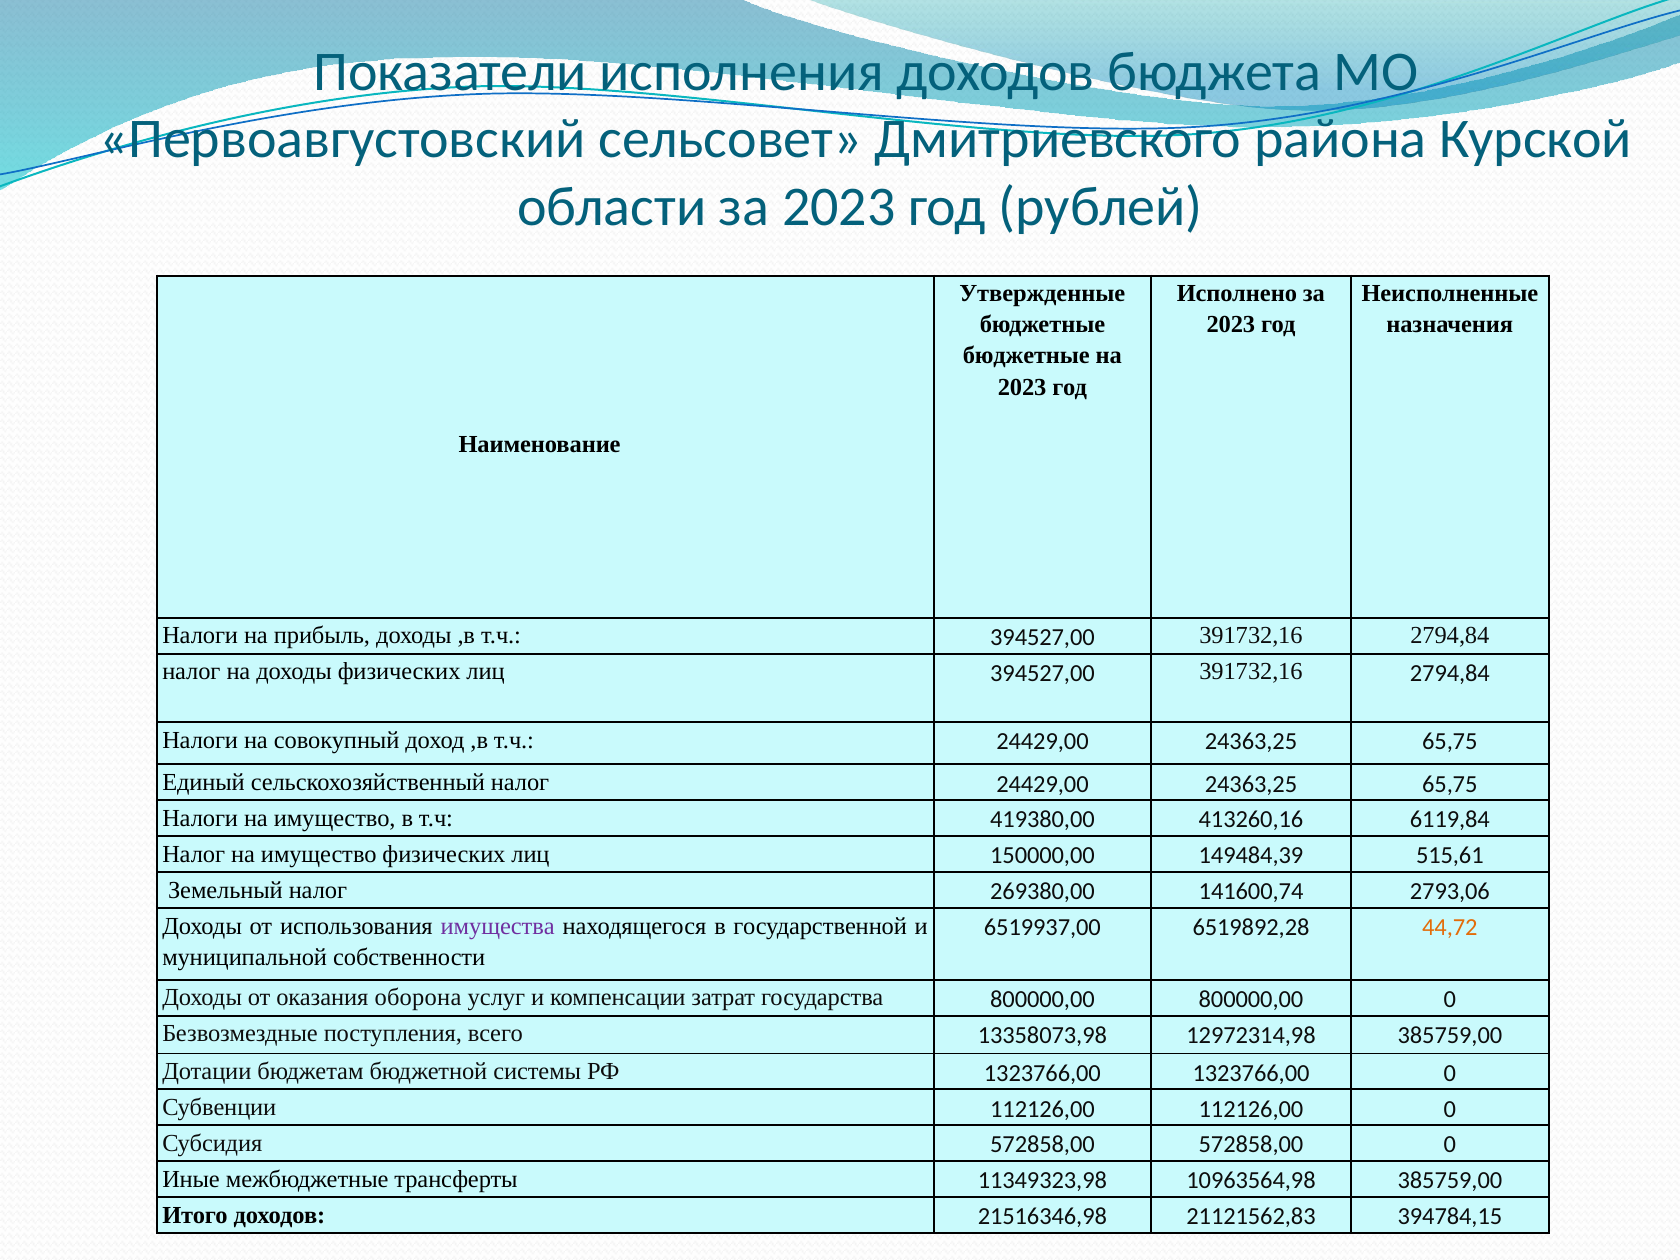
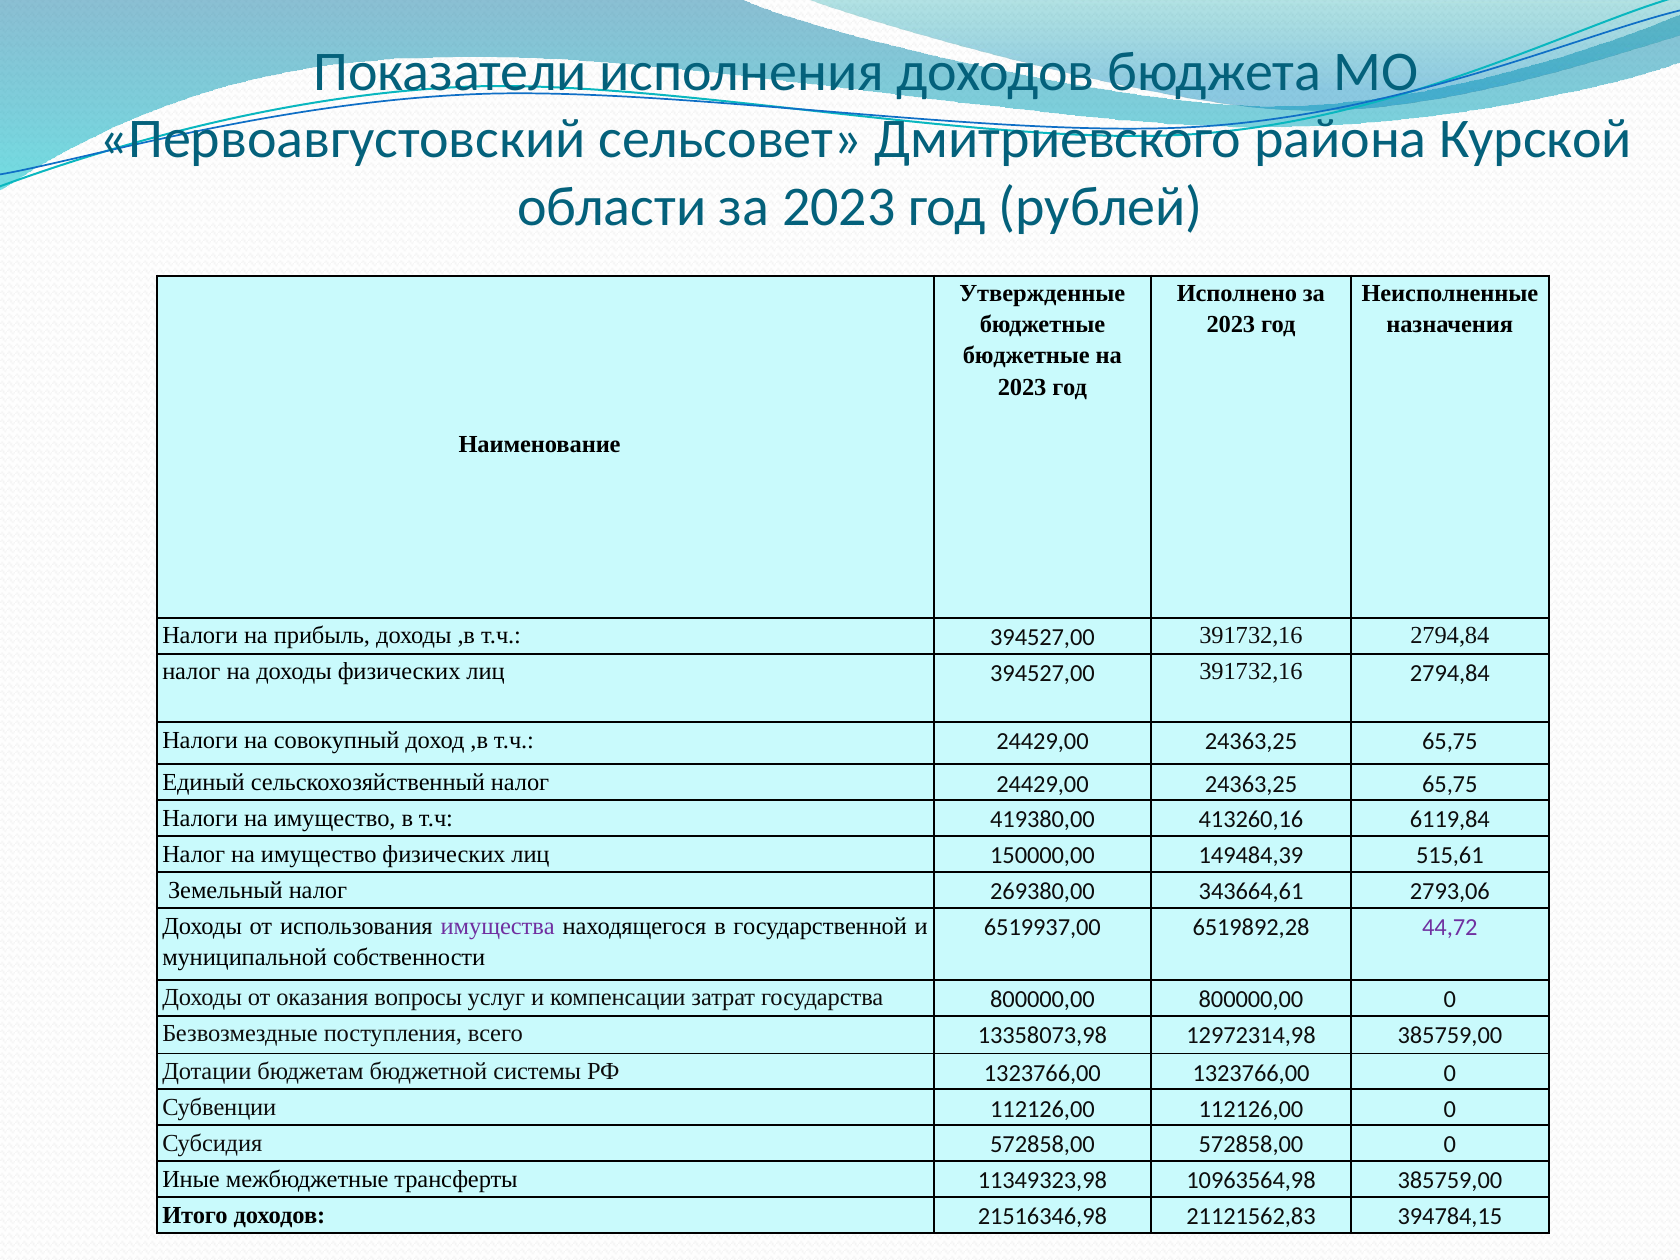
141600,74: 141600,74 -> 343664,61
44,72 colour: orange -> purple
оборона: оборона -> вопросы
